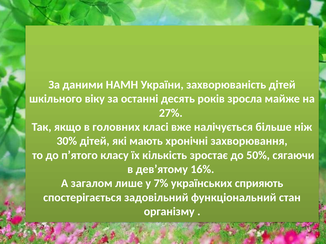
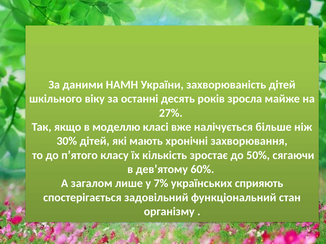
головних: головних -> моделлю
16%: 16% -> 60%
